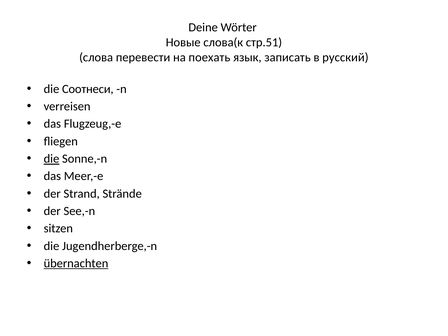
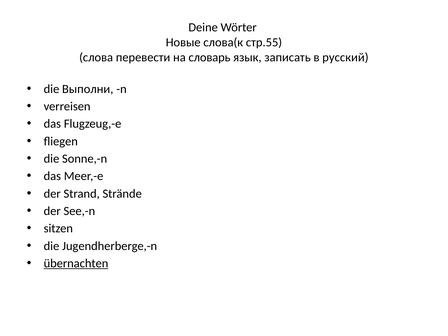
стр.51: стр.51 -> стр.55
поехать: поехать -> словарь
Соотнеси: Соотнеси -> Выполни
die at (51, 159) underline: present -> none
